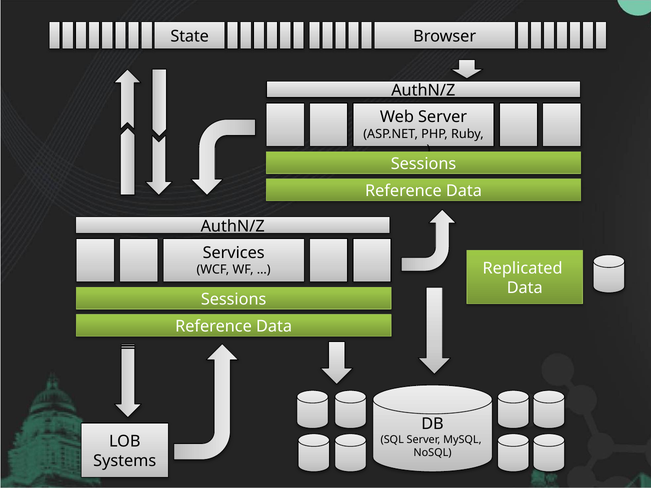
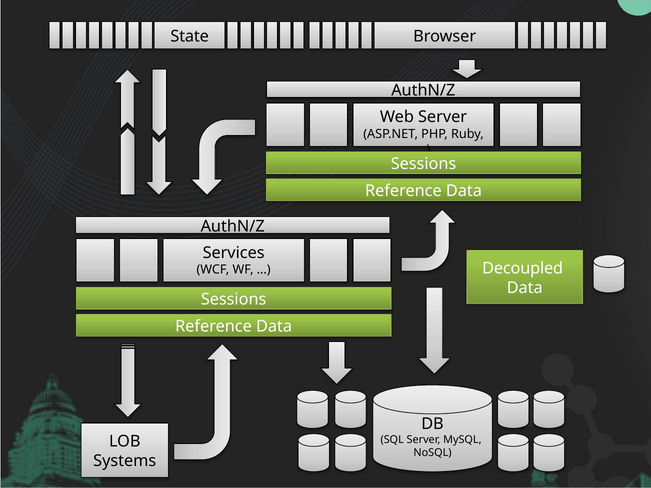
Replicated: Replicated -> Decoupled
